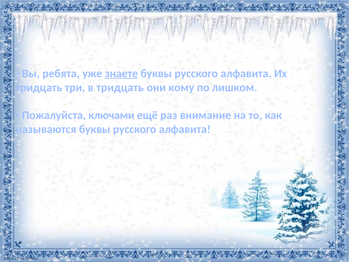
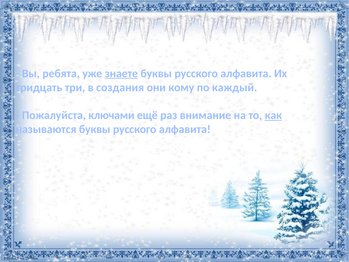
в тридцать: тридцать -> создания
лишком: лишком -> каждый
как underline: none -> present
